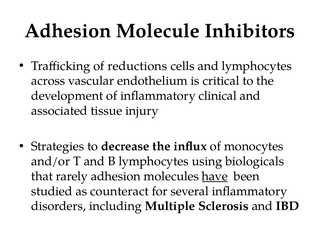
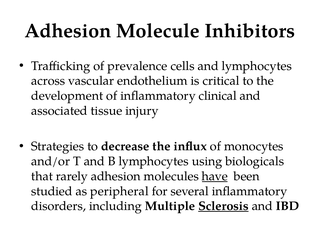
reductions: reductions -> prevalence
counteract: counteract -> peripheral
Sclerosis underline: none -> present
